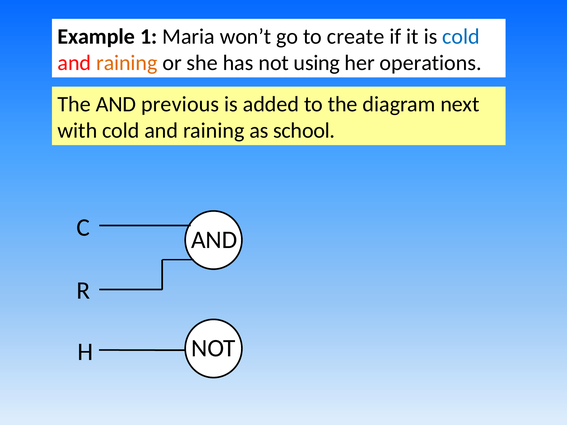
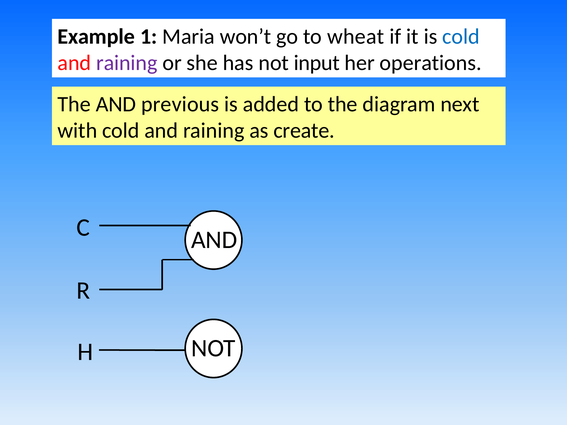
create: create -> wheat
raining at (127, 63) colour: orange -> purple
using: using -> input
school: school -> create
